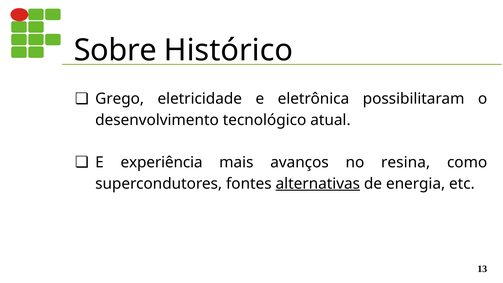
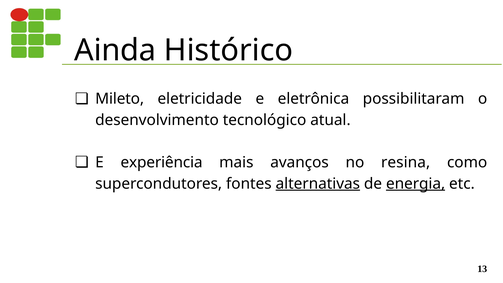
Sobre: Sobre -> Ainda
Grego: Grego -> Mileto
energia underline: none -> present
